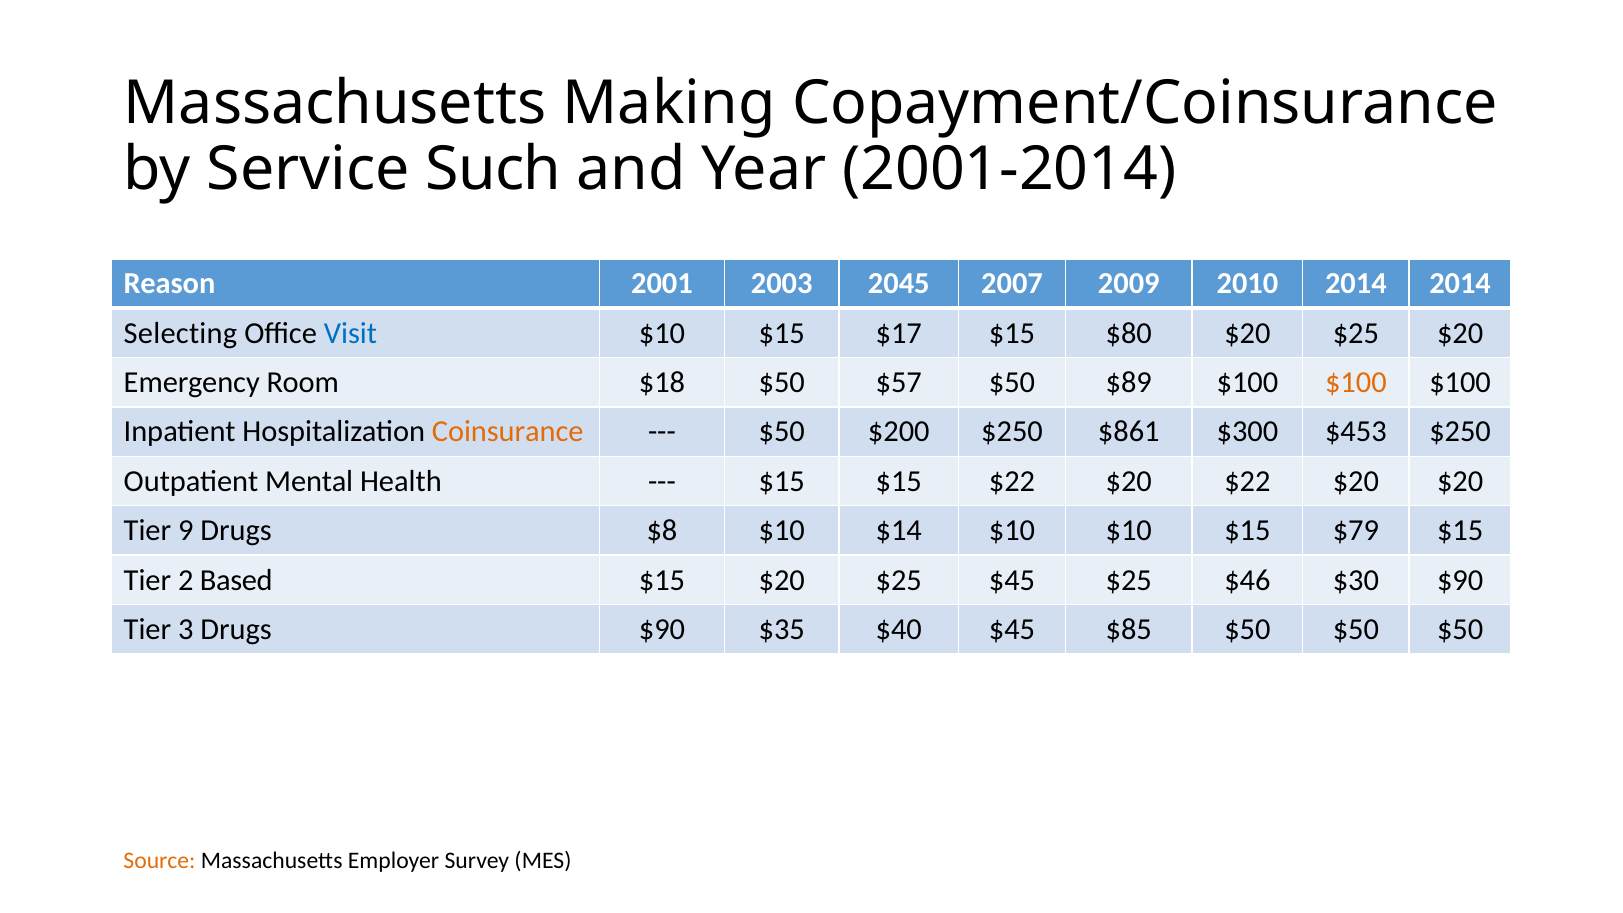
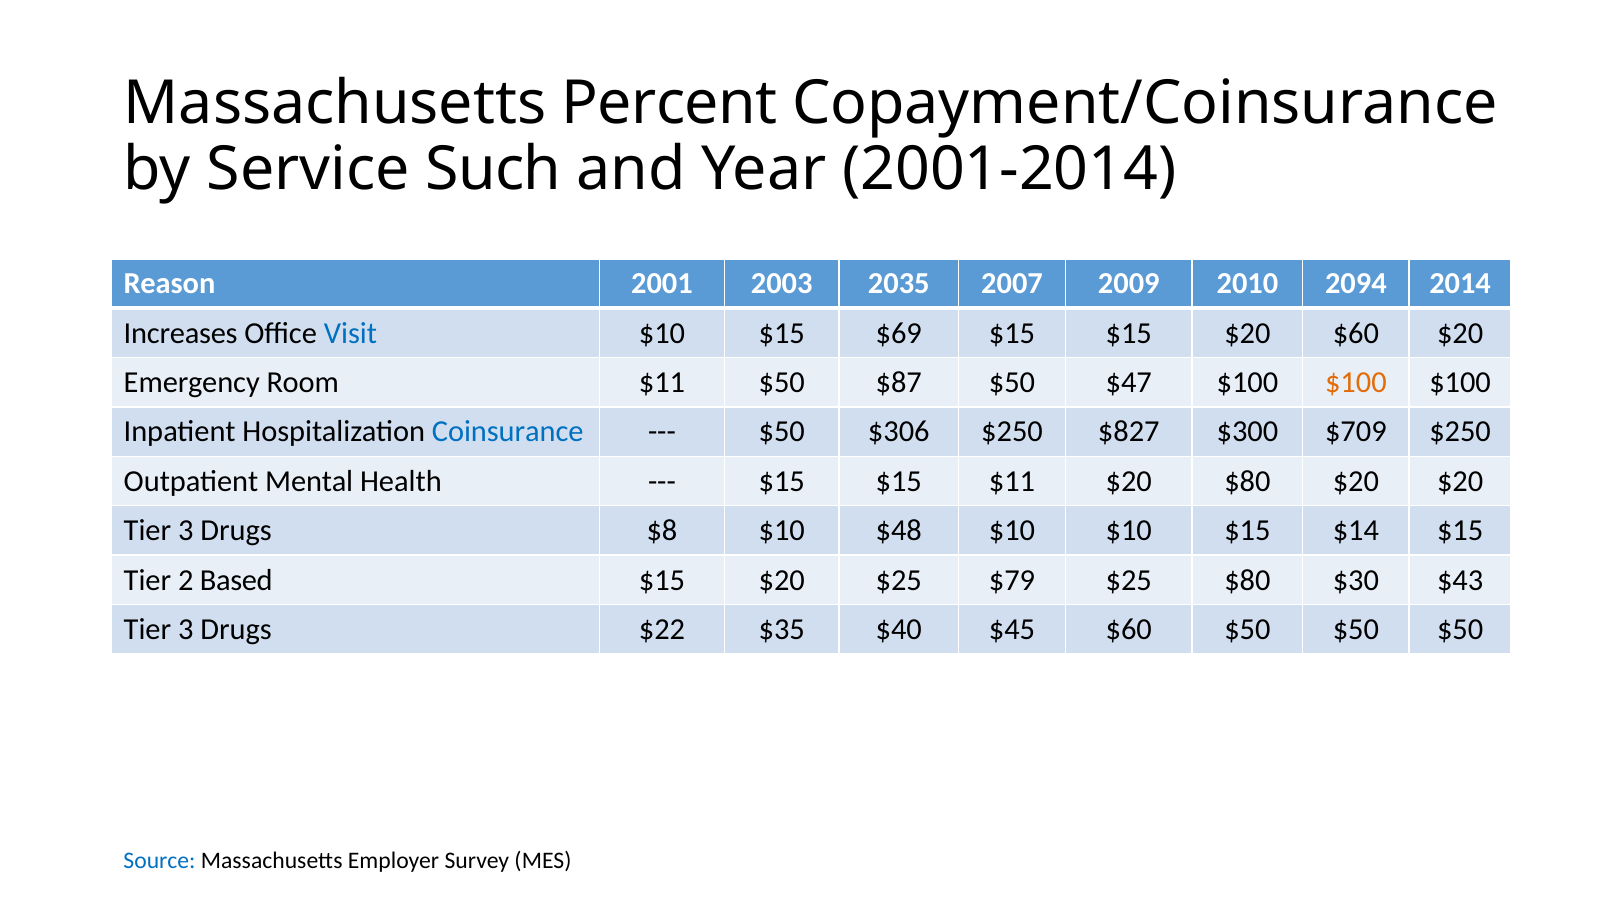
Making: Making -> Percent
2045: 2045 -> 2035
2010 2014: 2014 -> 2094
Selecting: Selecting -> Increases
$17: $17 -> $69
$80 at (1129, 333): $80 -> $15
$25 at (1356, 333): $25 -> $60
Room $18: $18 -> $11
$57: $57 -> $87
$89: $89 -> $47
Coinsurance colour: orange -> blue
$200: $200 -> $306
$861: $861 -> $827
$453: $453 -> $709
$15 $22: $22 -> $11
$20 $22: $22 -> $80
9 at (186, 531): 9 -> 3
$14: $14 -> $48
$79: $79 -> $14
$25 $45: $45 -> $79
$25 $46: $46 -> $80
$30 $90: $90 -> $43
Drugs $90: $90 -> $22
$45 $85: $85 -> $60
Source colour: orange -> blue
